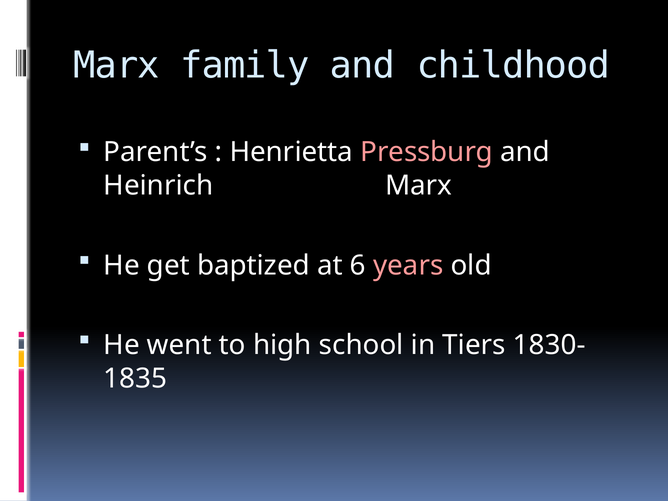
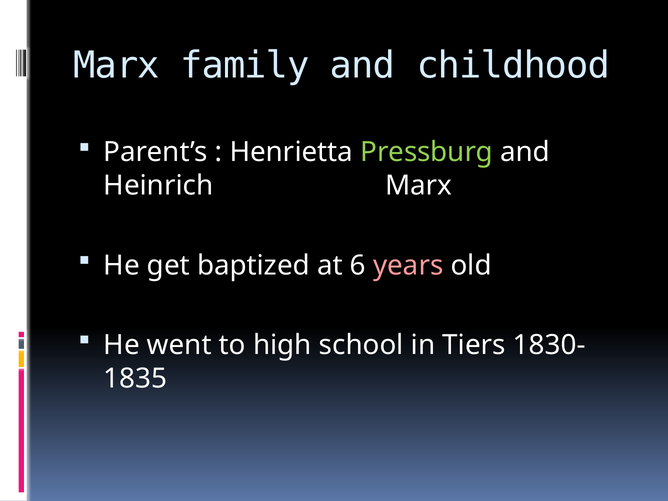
Pressburg colour: pink -> light green
